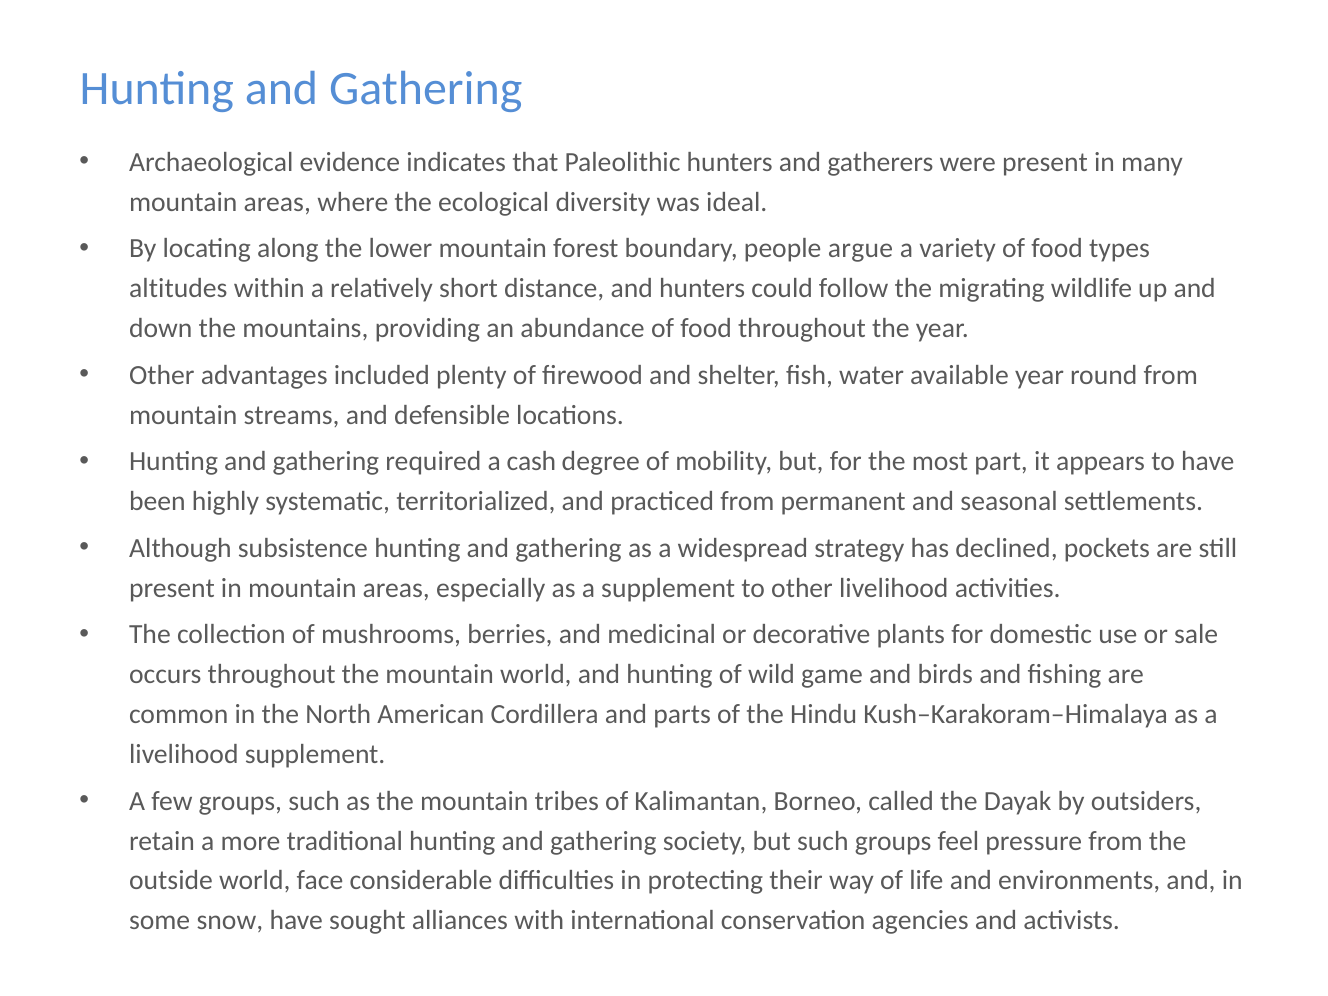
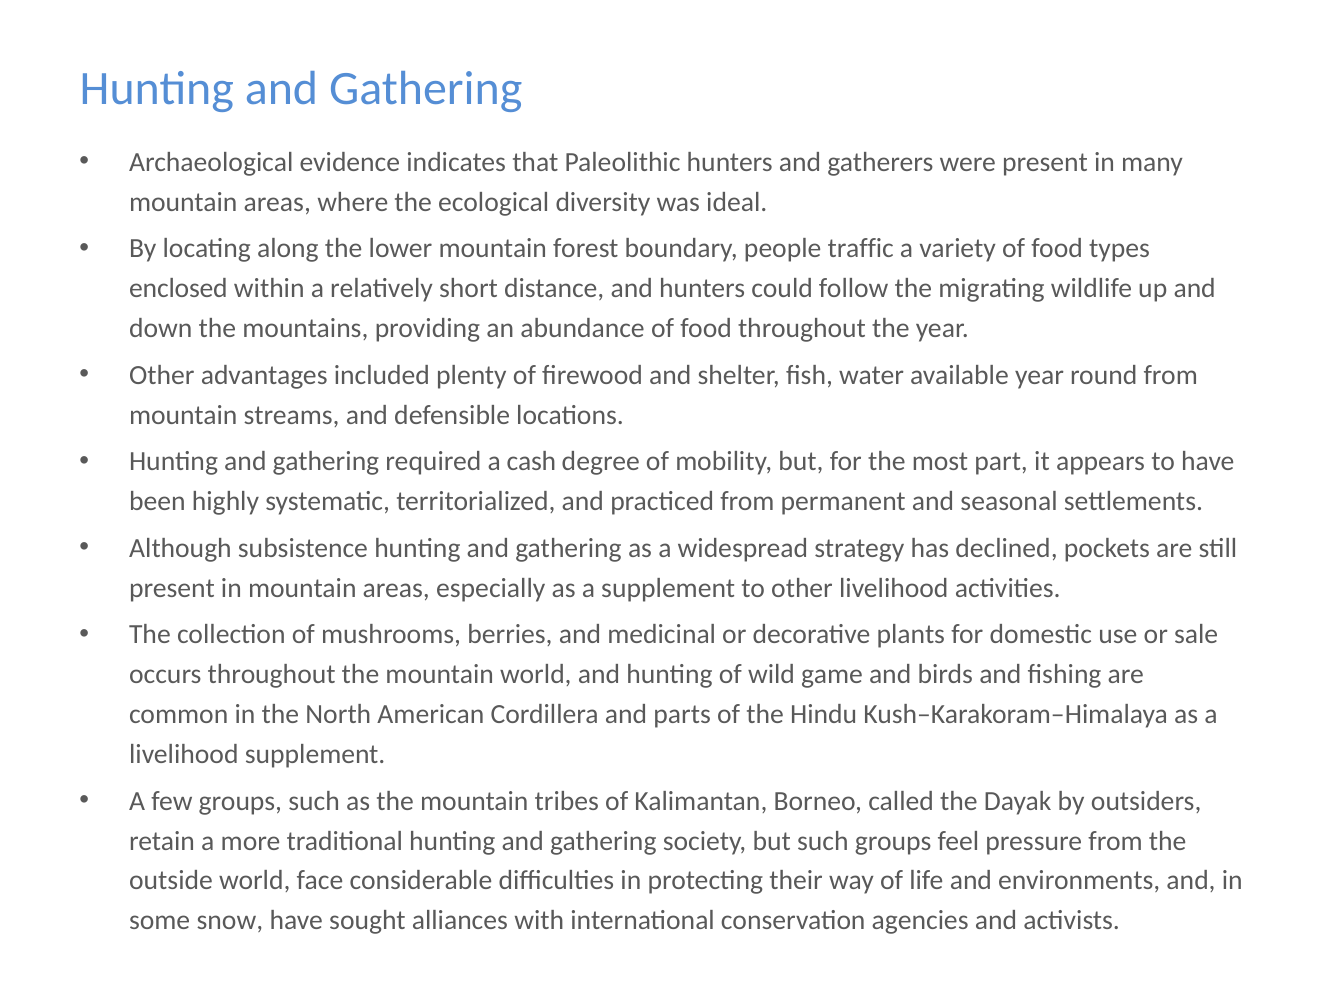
argue: argue -> traffic
altitudes: altitudes -> enclosed
